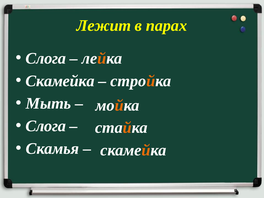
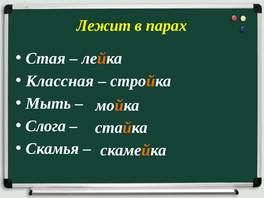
Слога at (46, 58): Слога -> Стая
Скамейка at (60, 81): Скамейка -> Классная
